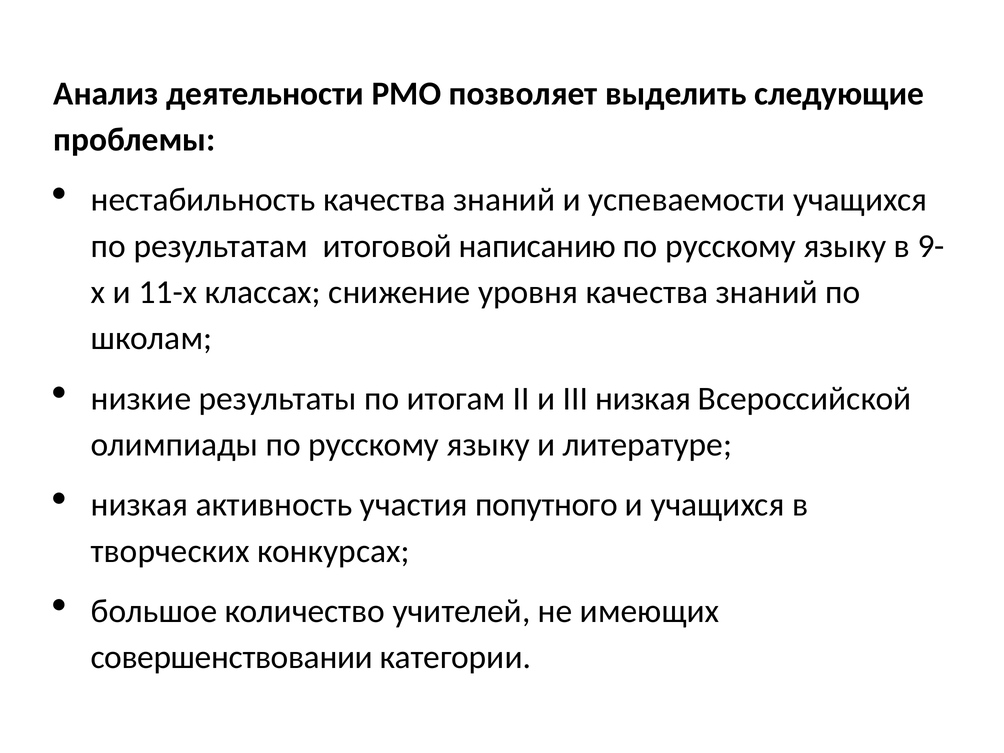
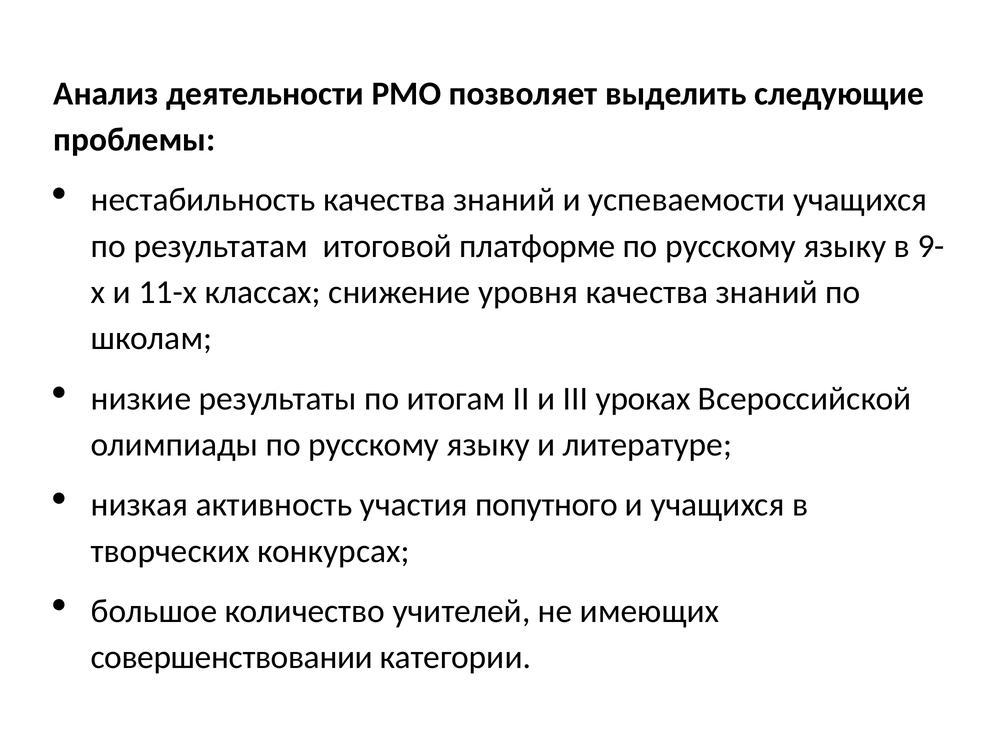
написанию: написанию -> платформе
III низкая: низкая -> уроках
